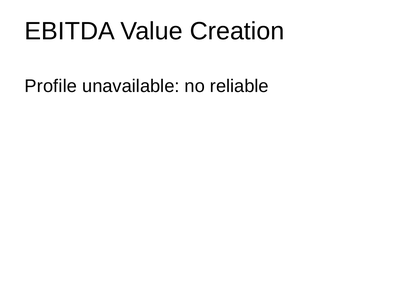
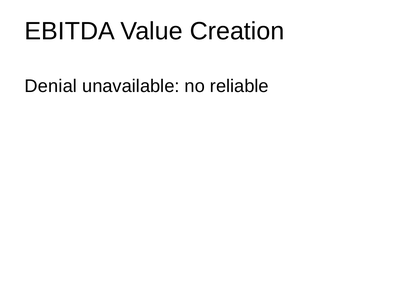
Profile: Profile -> Denial
